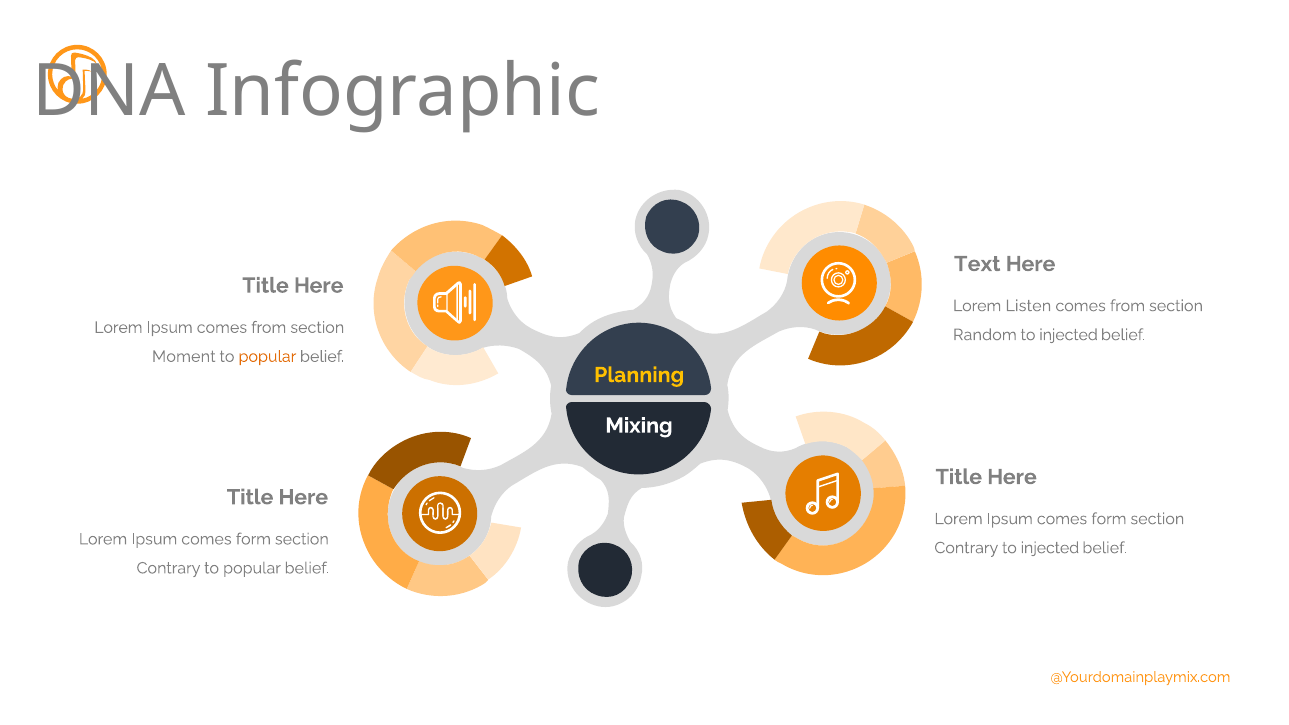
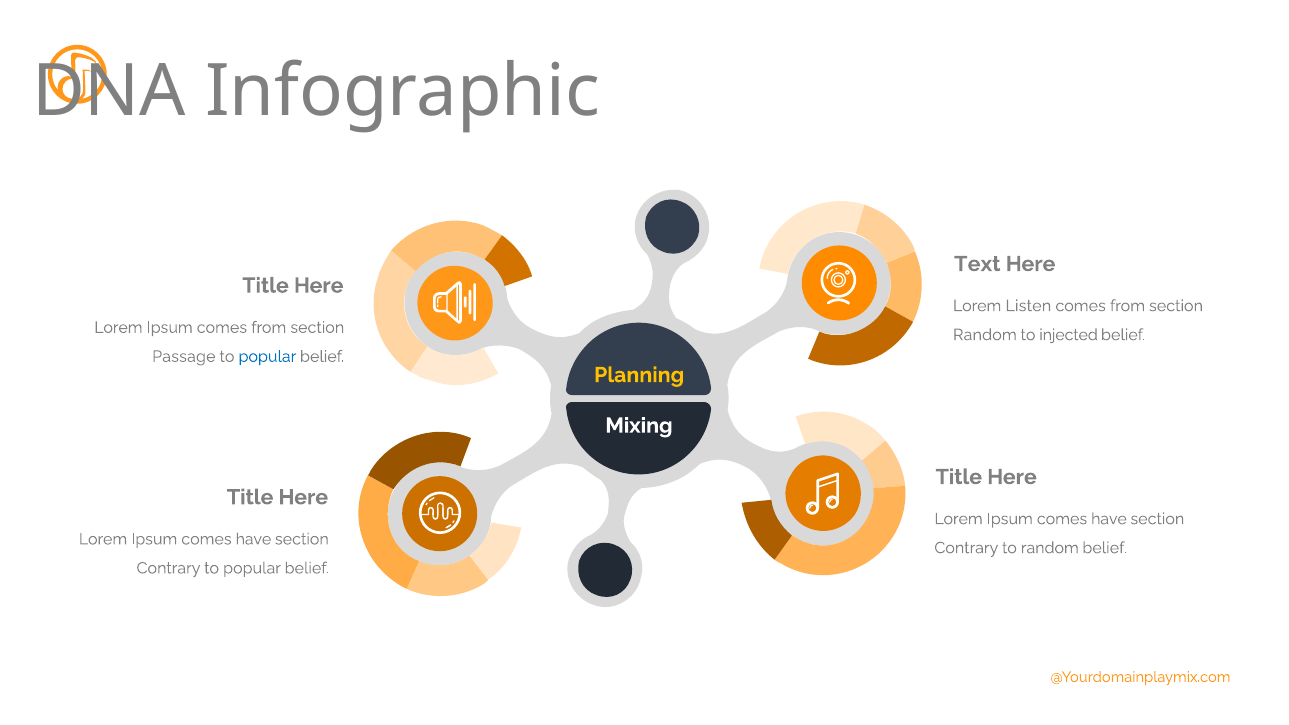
Moment: Moment -> Passage
popular at (267, 357) colour: orange -> blue
form at (1109, 519): form -> have
form at (253, 539): form -> have
Contrary to injected: injected -> random
